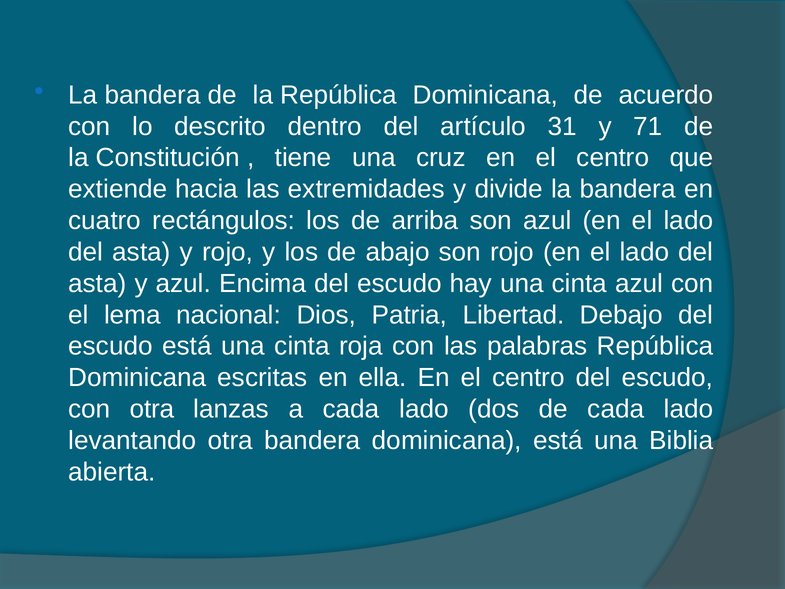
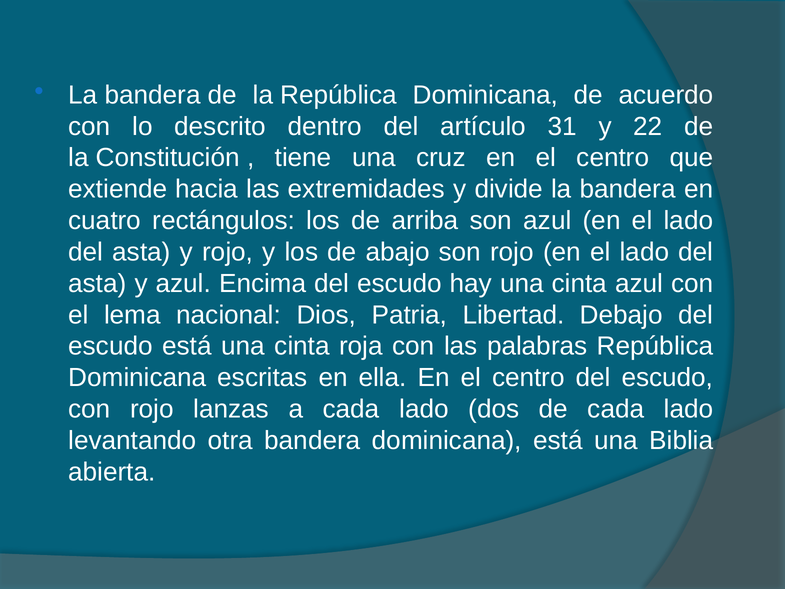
71: 71 -> 22
con otra: otra -> rojo
